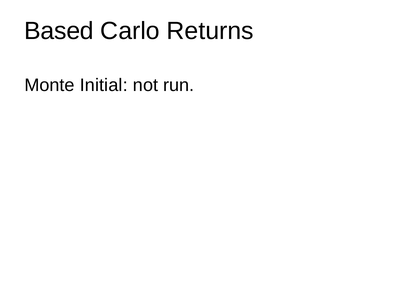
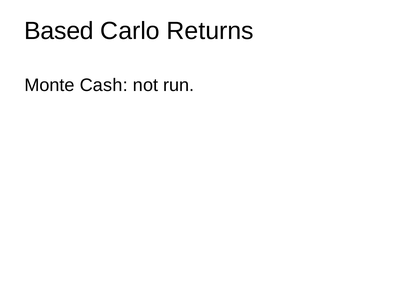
Initial: Initial -> Cash
